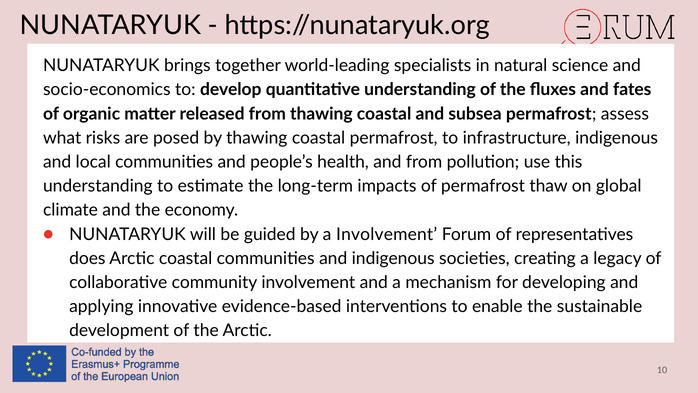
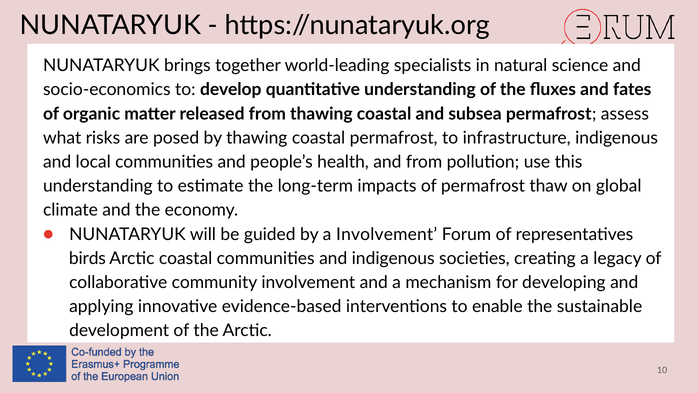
does: does -> birds
